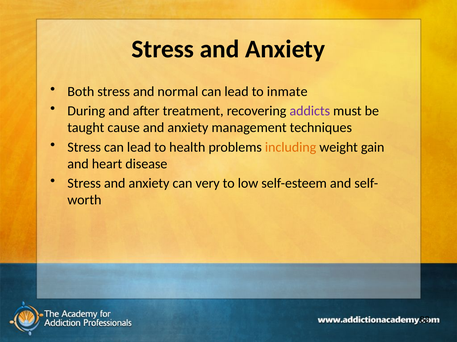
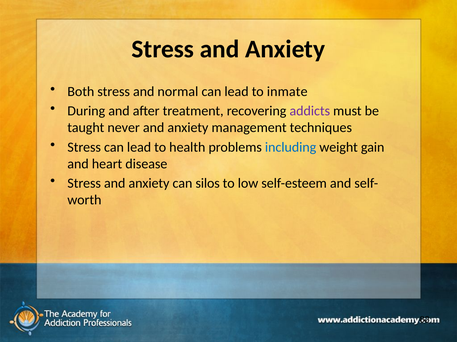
cause: cause -> never
including colour: orange -> blue
very: very -> silos
